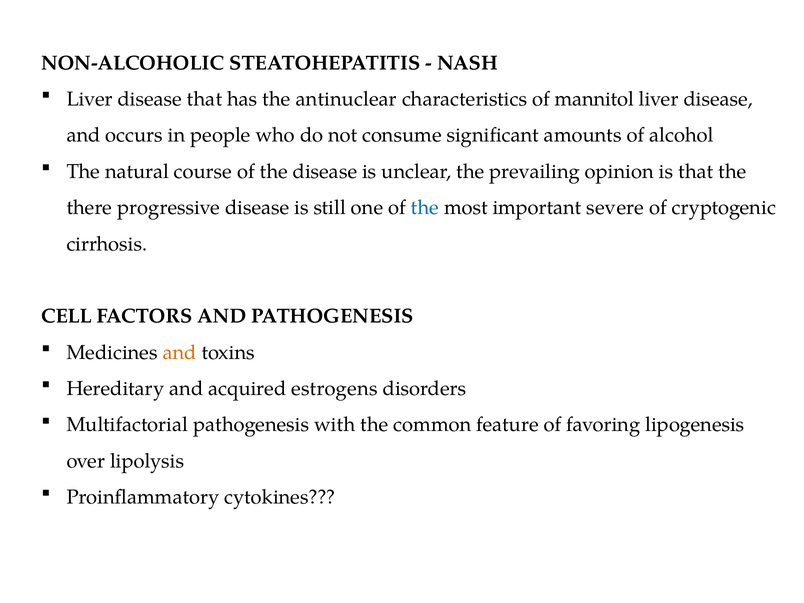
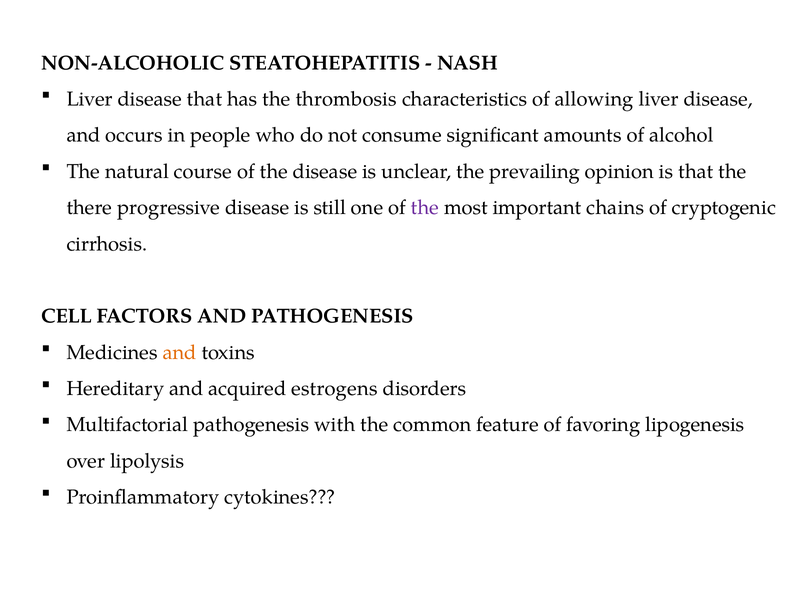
antinuclear: antinuclear -> thrombosis
mannitol: mannitol -> allowing
the at (425, 208) colour: blue -> purple
severe: severe -> chains
